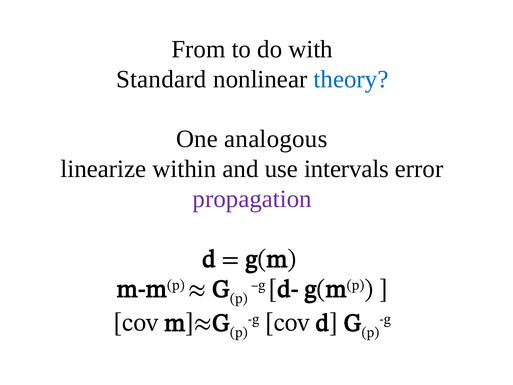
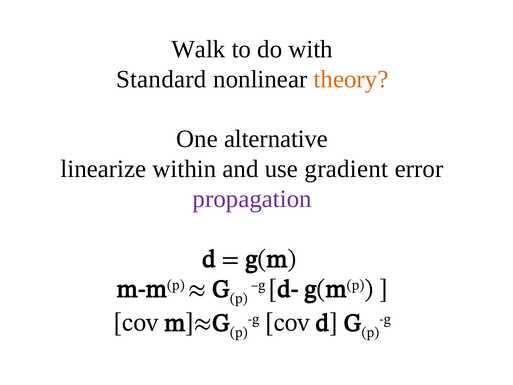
From: From -> Walk
theory colour: blue -> orange
analogous: analogous -> alternative
intervals: intervals -> gradient
